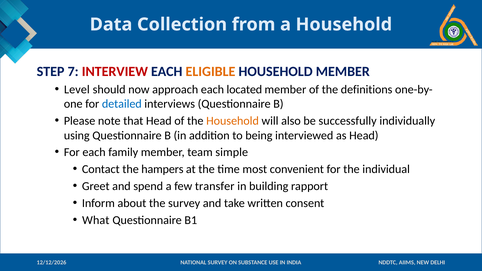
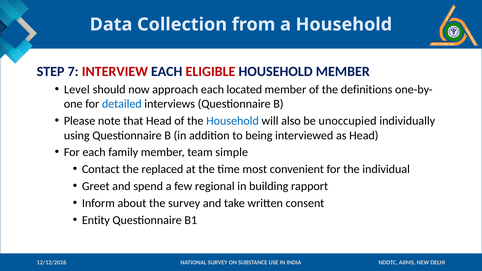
ELIGIBLE colour: orange -> red
Household at (233, 121) colour: orange -> blue
successfully: successfully -> unoccupied
hampers: hampers -> replaced
transfer: transfer -> regional
What: What -> Entity
